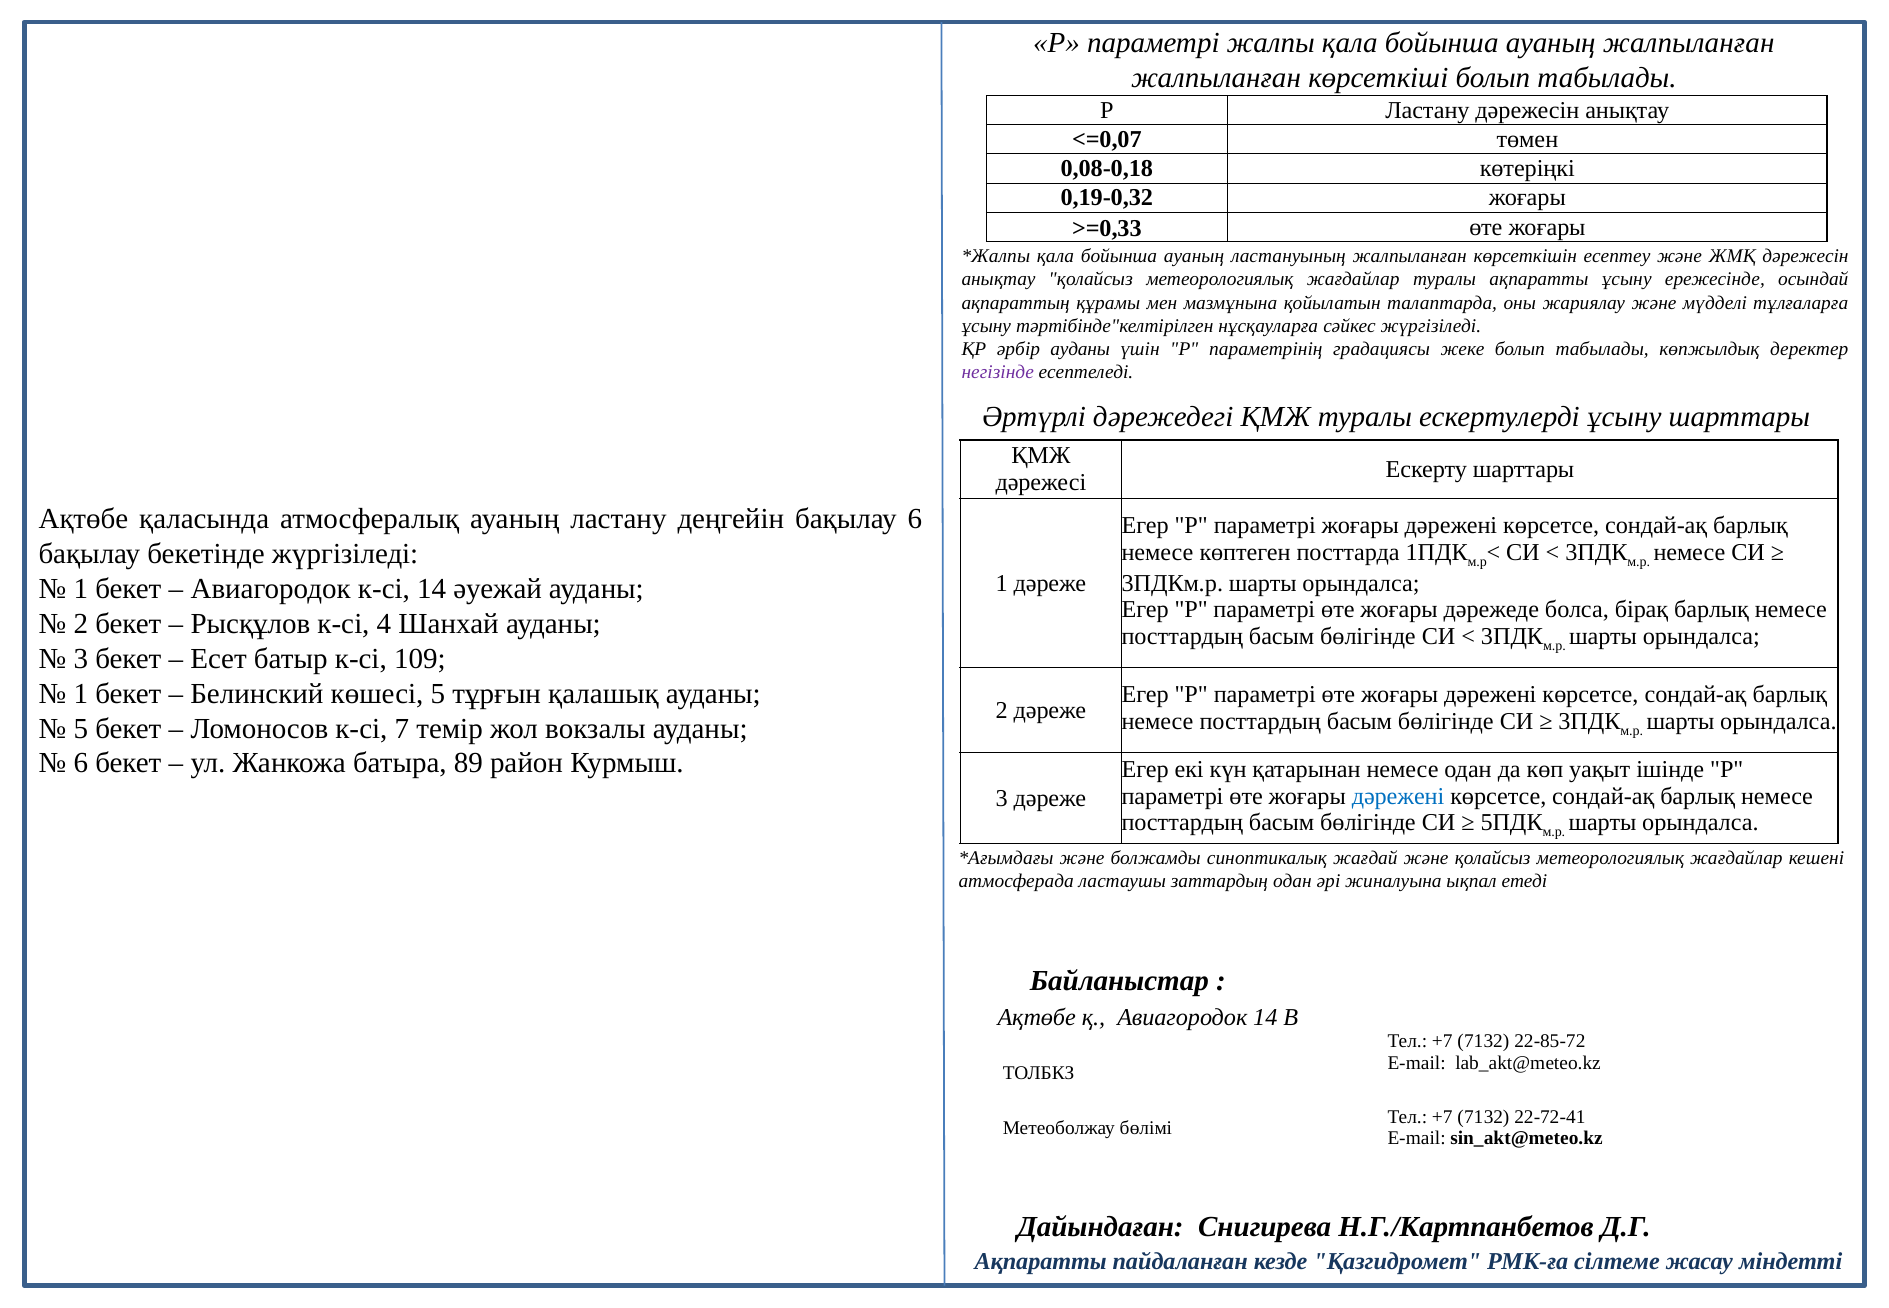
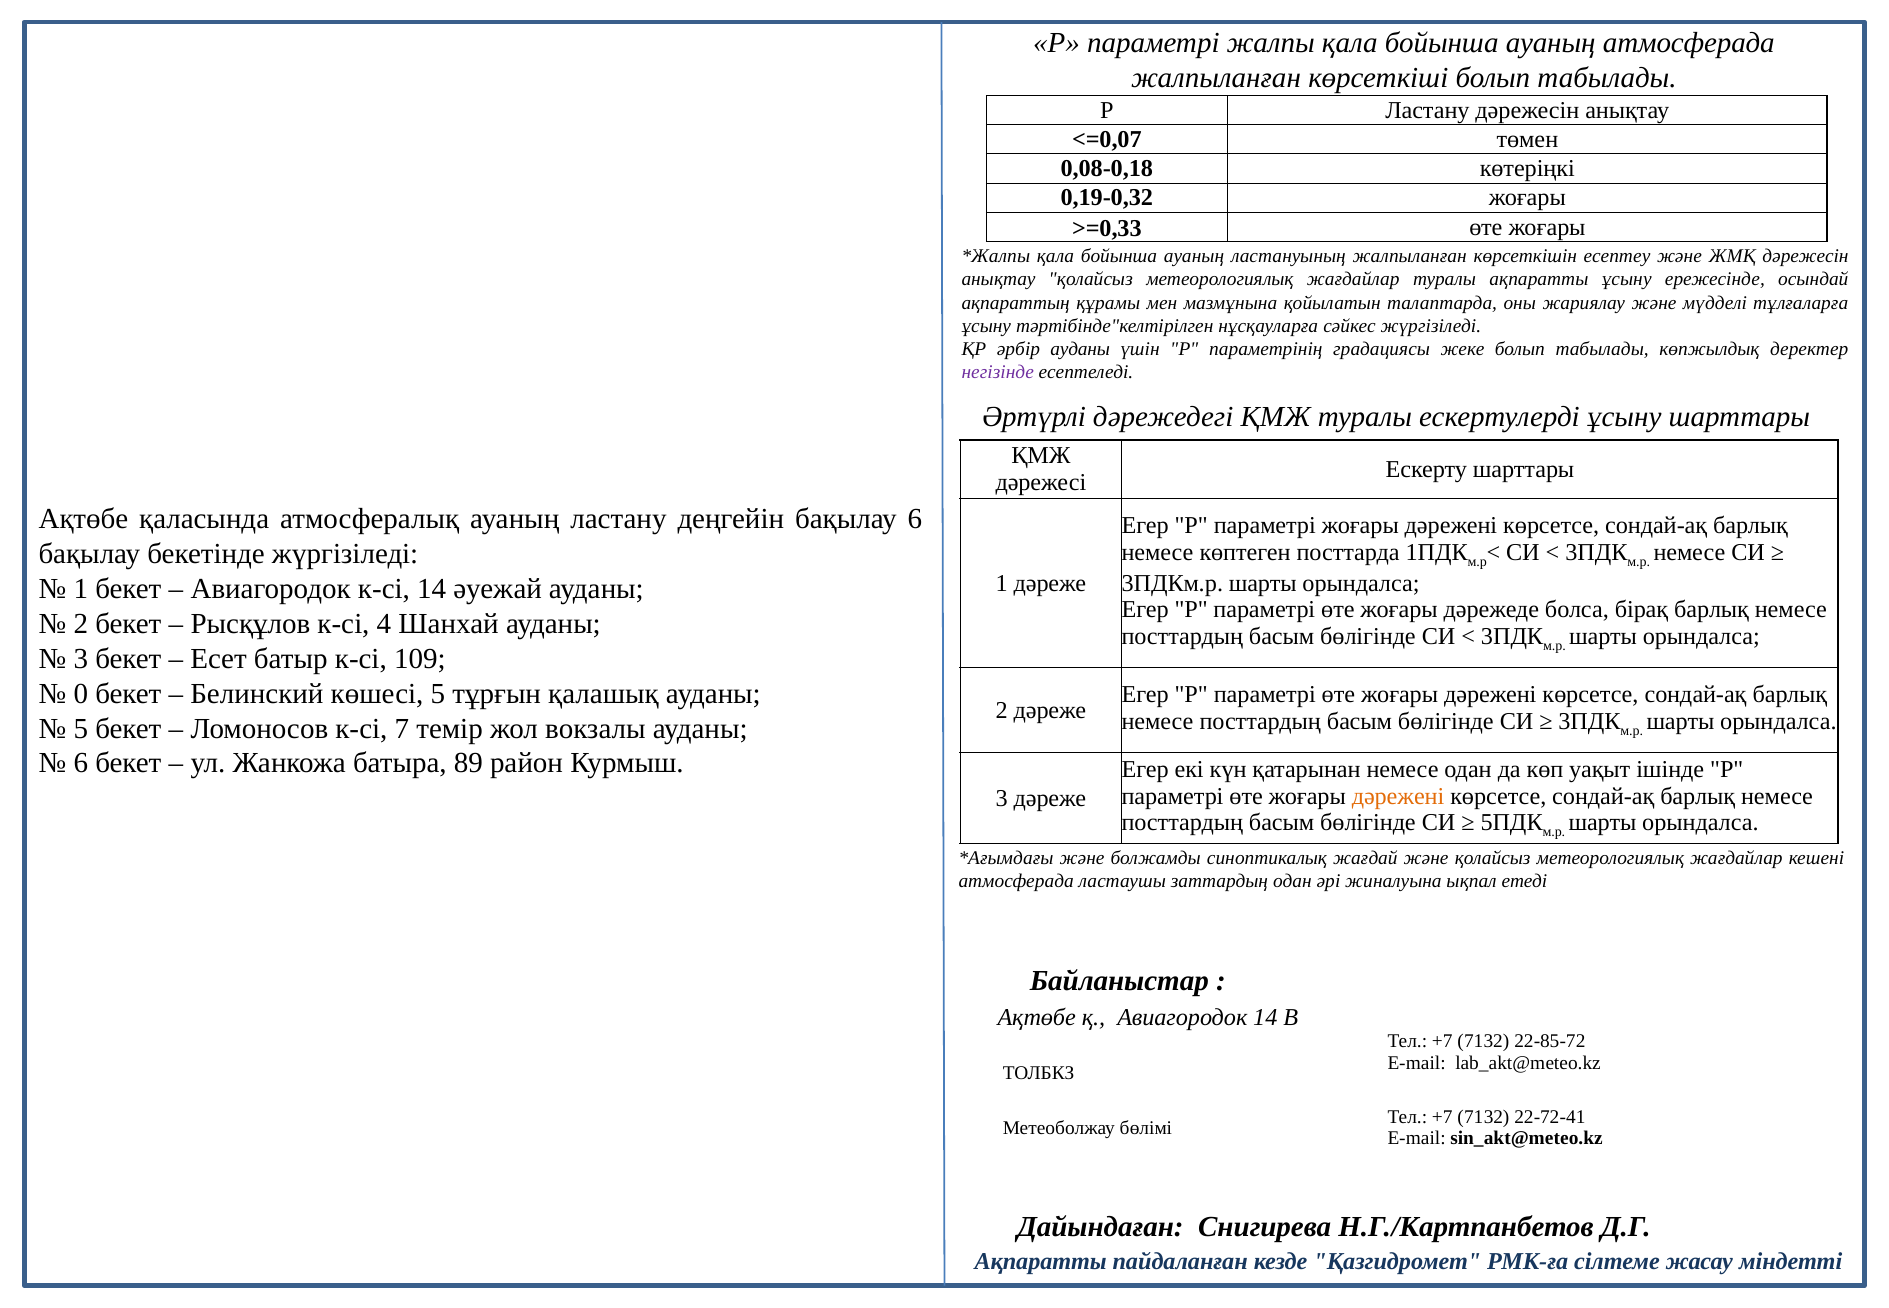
ауаның жалпыланған: жалпыланған -> атмосферада
1 at (81, 693): 1 -> 0
дәрежені at (1398, 796) colour: blue -> orange
